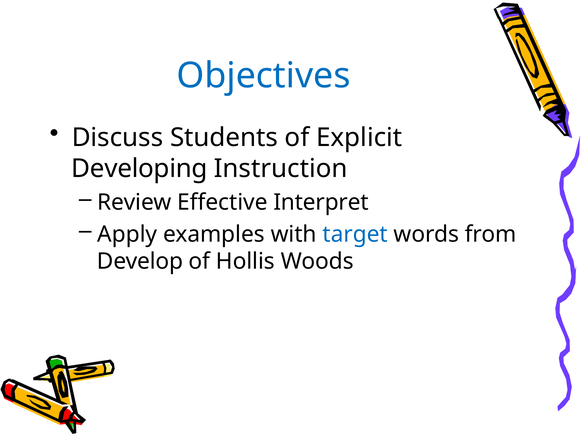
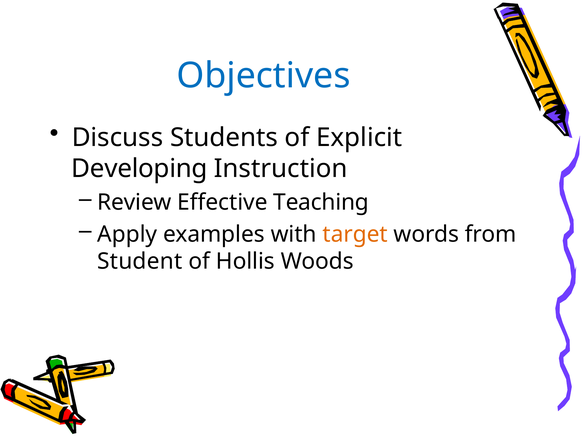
Interpret: Interpret -> Teaching
target colour: blue -> orange
Develop: Develop -> Student
